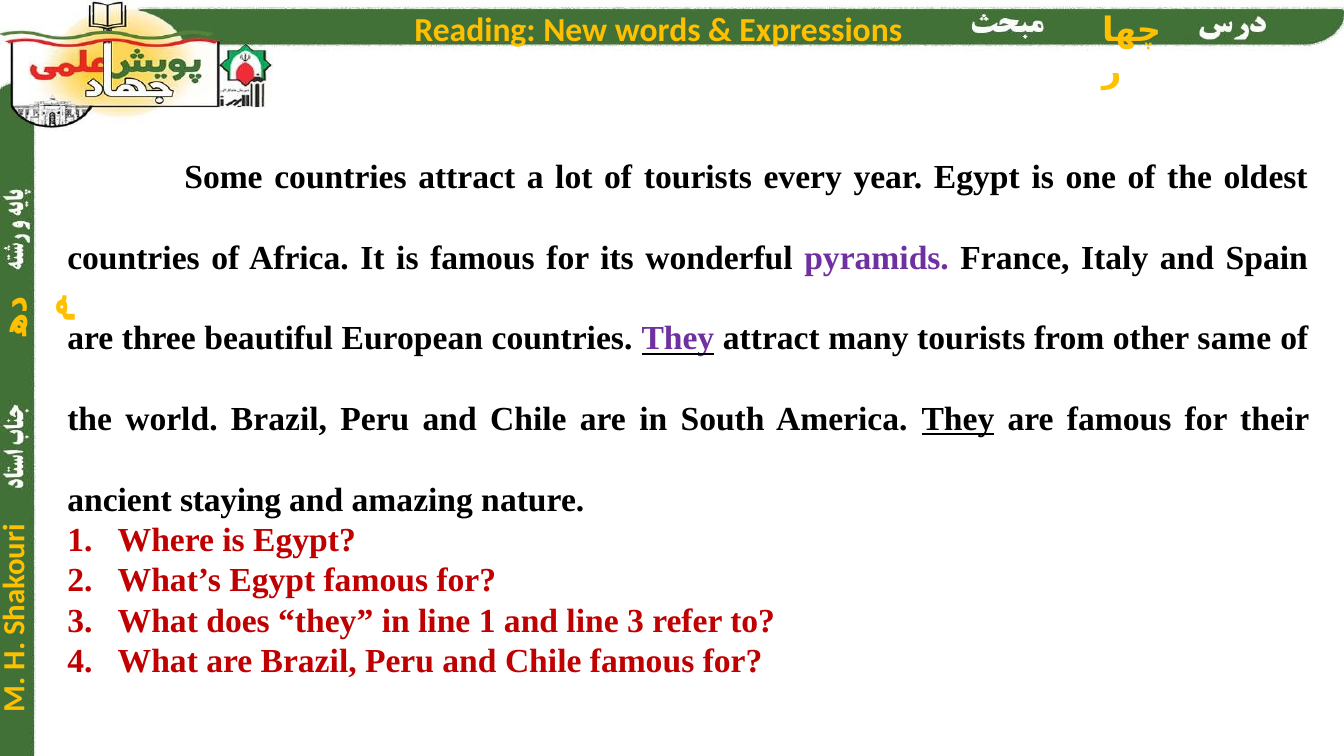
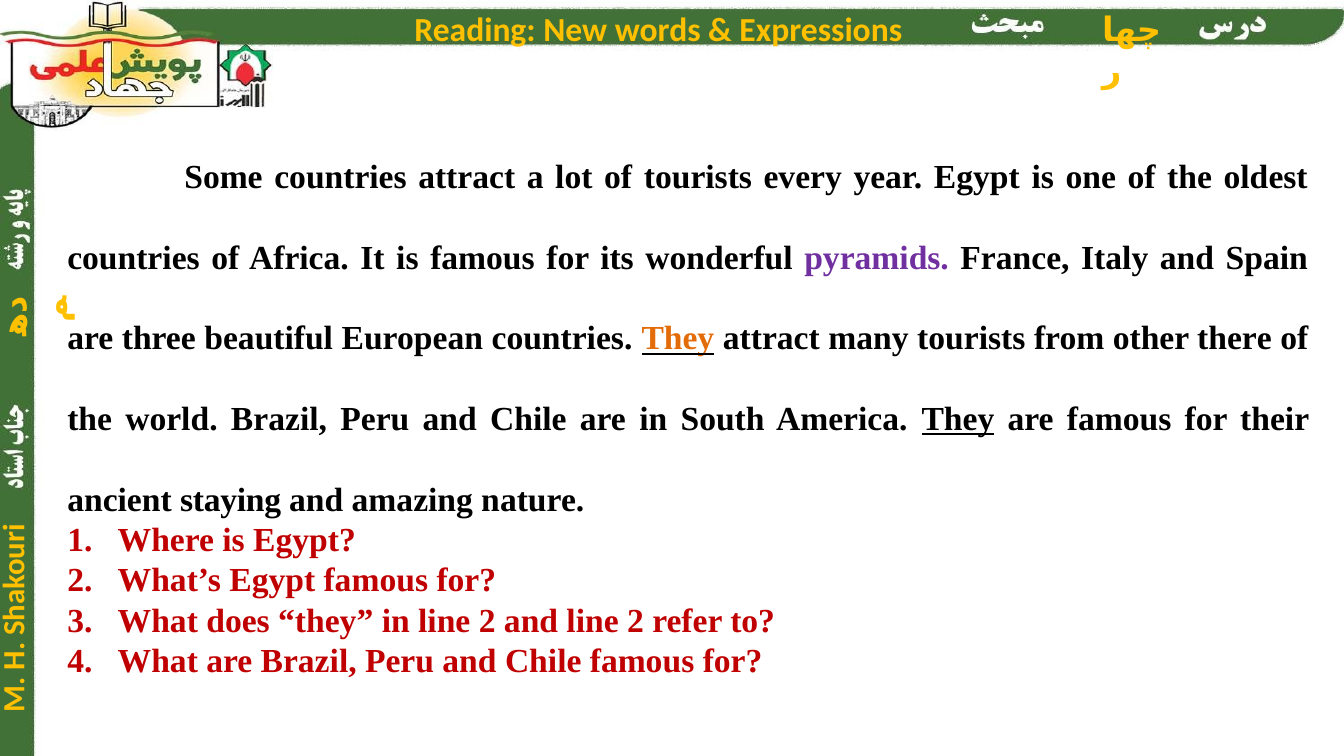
They at (678, 339) colour: purple -> orange
same: same -> there
in line 1: 1 -> 2
and line 3: 3 -> 2
